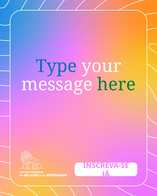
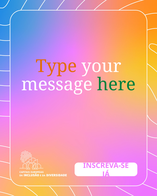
Type colour: blue -> orange
